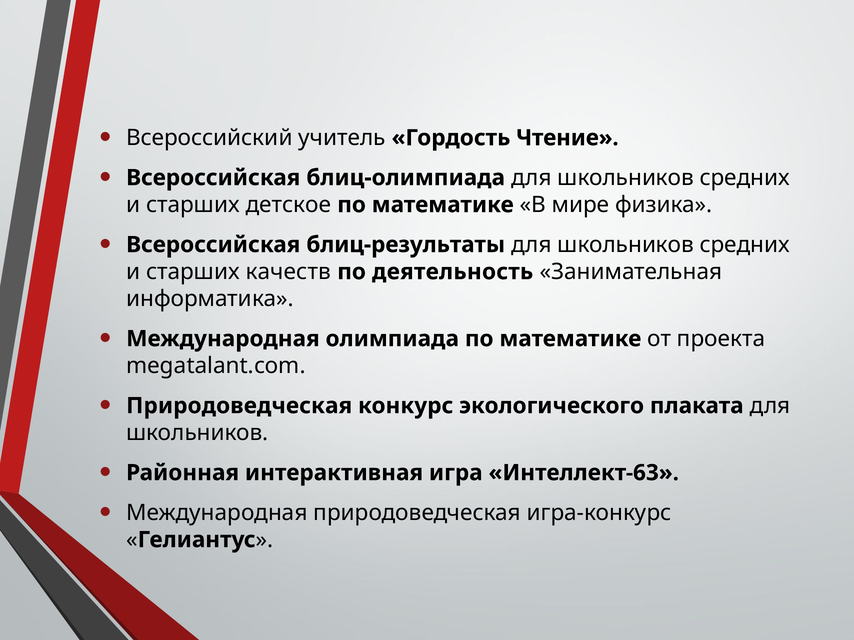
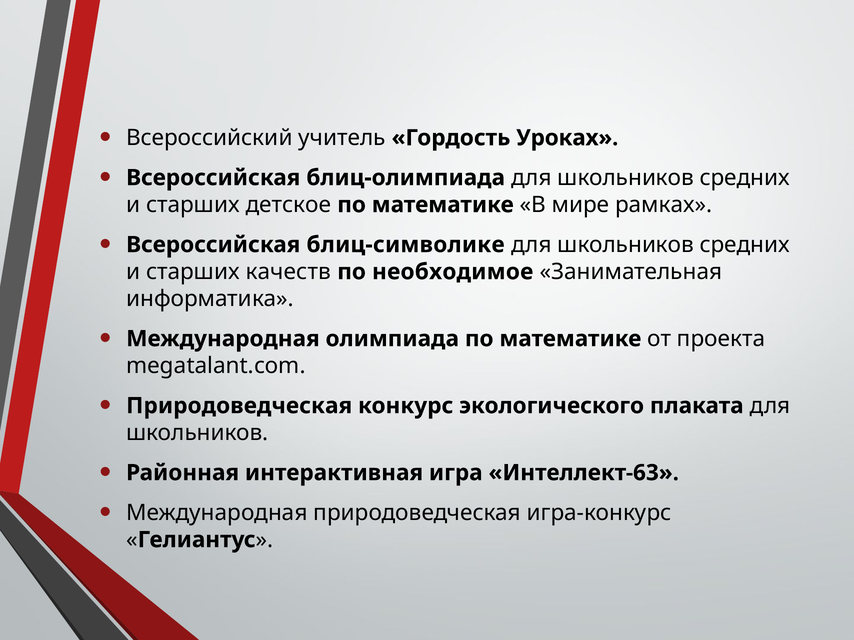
Чтение: Чтение -> Уроках
физика: физика -> рамках
блиц-результаты: блиц-результаты -> блиц-символике
деятельность: деятельность -> необходимое
